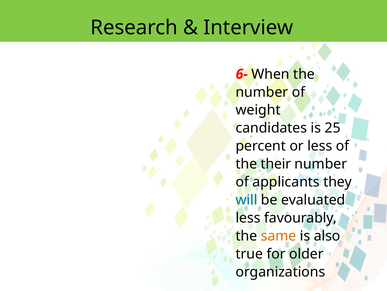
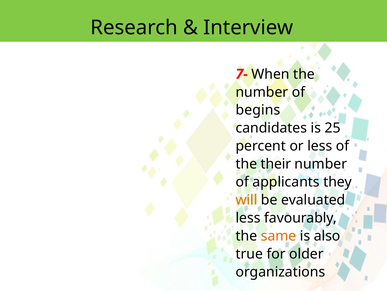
6-: 6- -> 7-
weight: weight -> begins
will colour: blue -> orange
